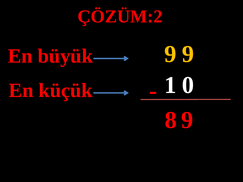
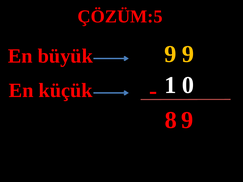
ÇÖZÜM:2: ÇÖZÜM:2 -> ÇÖZÜM:5
